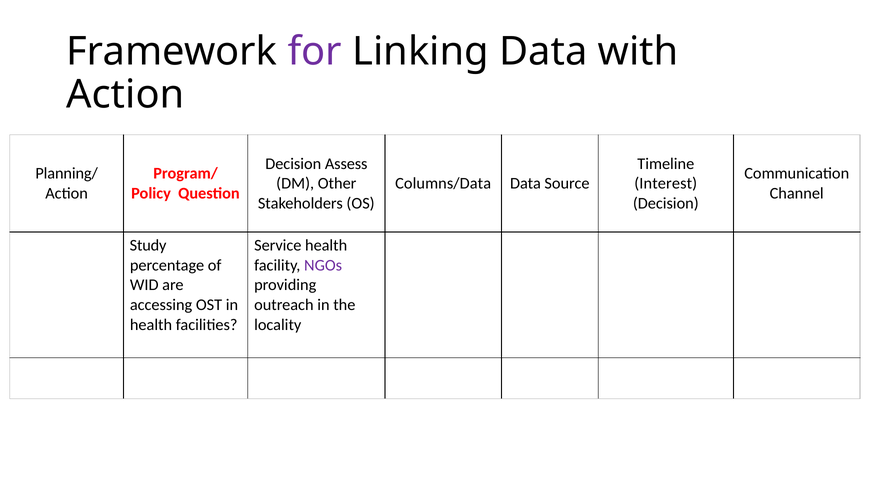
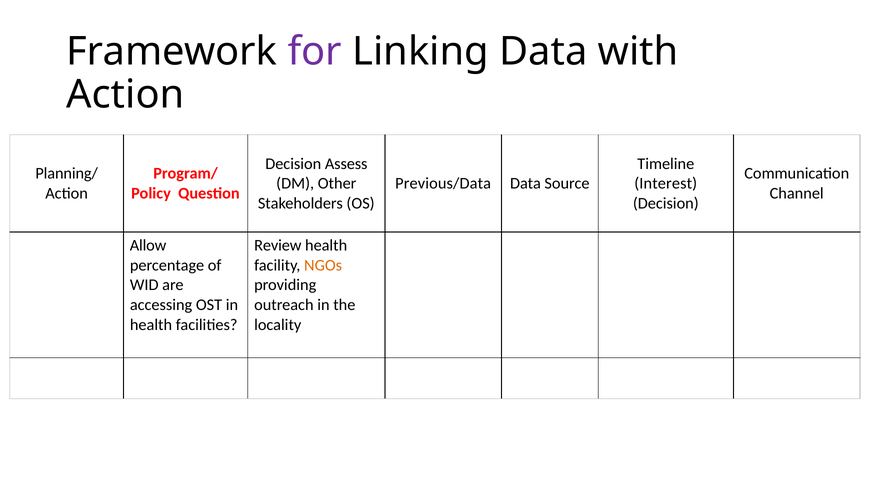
Columns/Data: Columns/Data -> Previous/Data
Study: Study -> Allow
Service: Service -> Review
NGOs colour: purple -> orange
